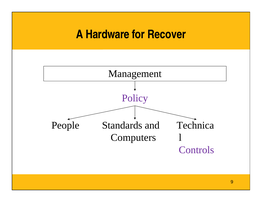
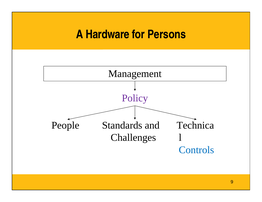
Recover: Recover -> Persons
Computers: Computers -> Challenges
Controls colour: purple -> blue
